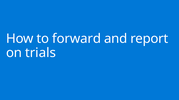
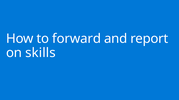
trials: trials -> skills
